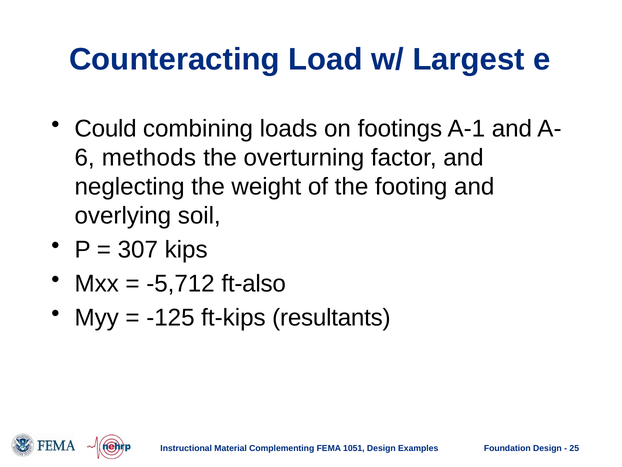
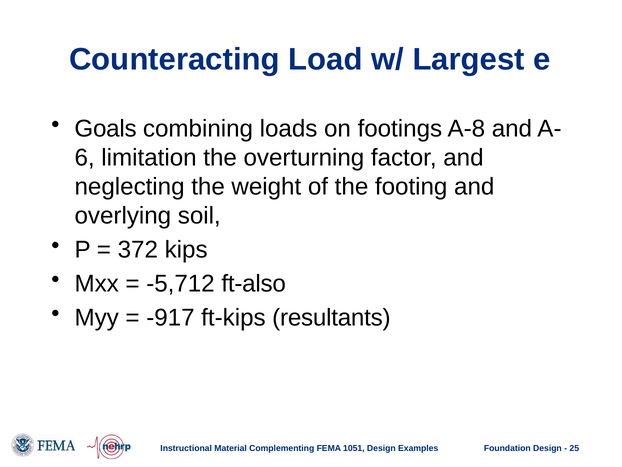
Could: Could -> Goals
A-1: A-1 -> A-8
methods: methods -> limitation
307: 307 -> 372
-125: -125 -> -917
